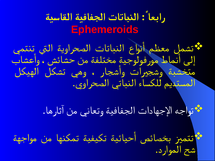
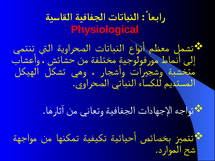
Ephemeroids: Ephemeroids -> Physiological
